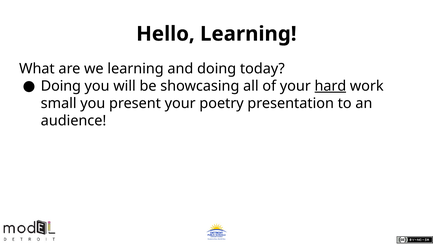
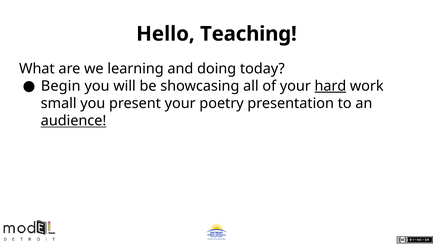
Hello Learning: Learning -> Teaching
Doing at (61, 86): Doing -> Begin
audience underline: none -> present
